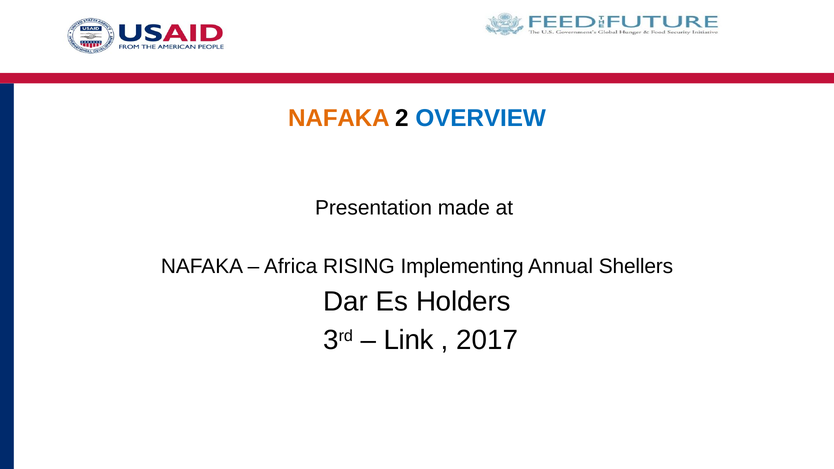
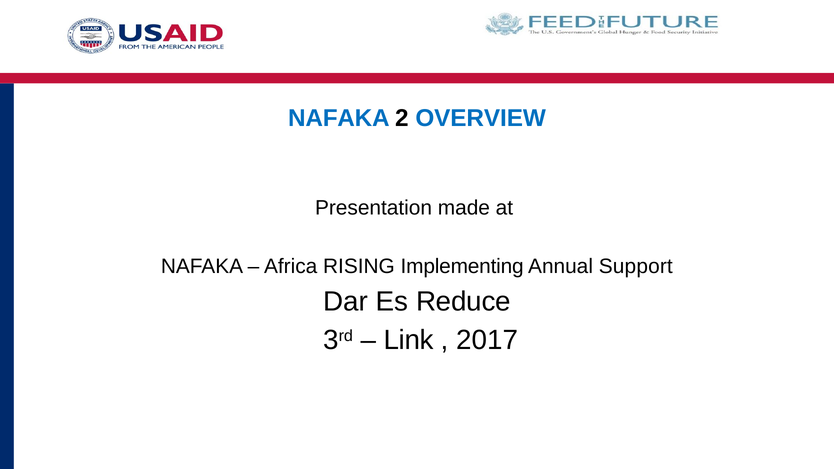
NAFAKA at (339, 118) colour: orange -> blue
Shellers: Shellers -> Support
Holders: Holders -> Reduce
